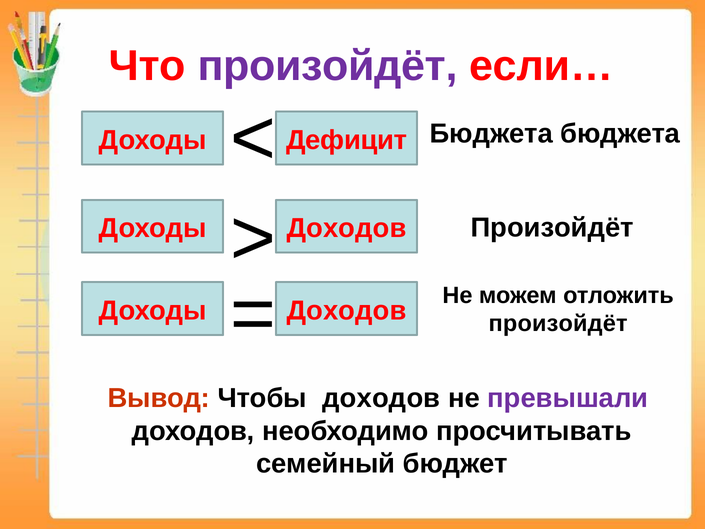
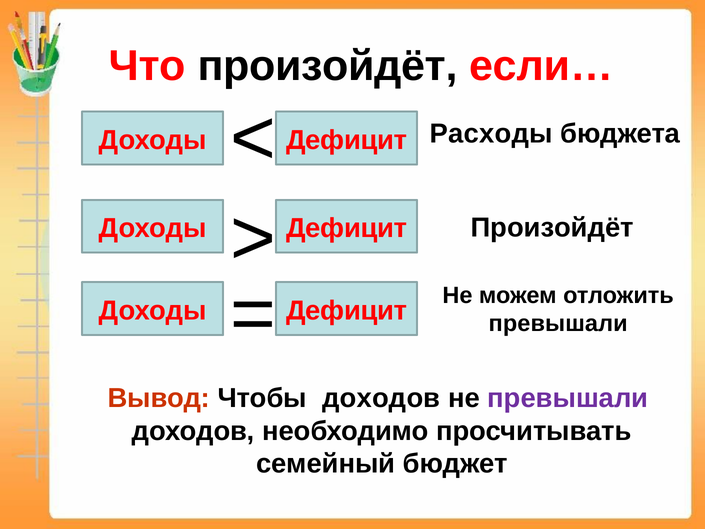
произойдёт at (328, 66) colour: purple -> black
Бюджета at (491, 133): Бюджета -> Расходы
Доходов at (347, 228): Доходов -> Дефицит
Доходов at (347, 310): Доходов -> Дефицит
произойдёт at (558, 324): произойдёт -> превышали
